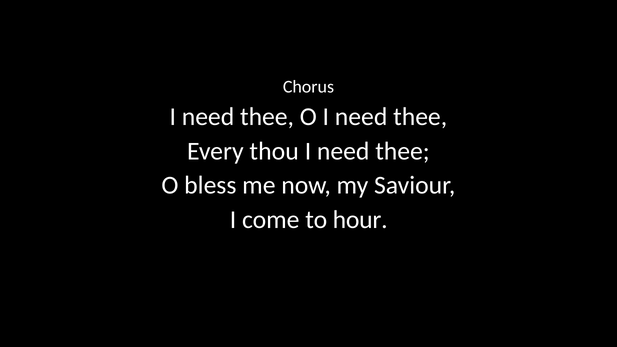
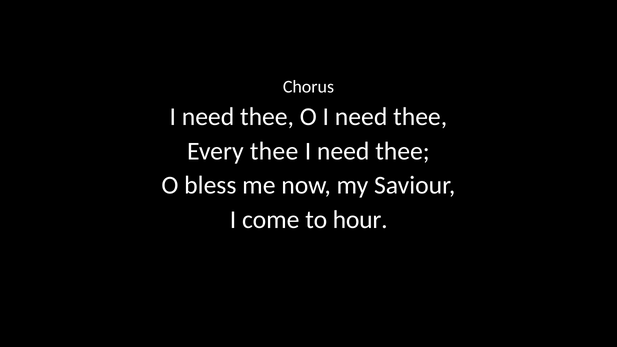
Every thou: thou -> thee
